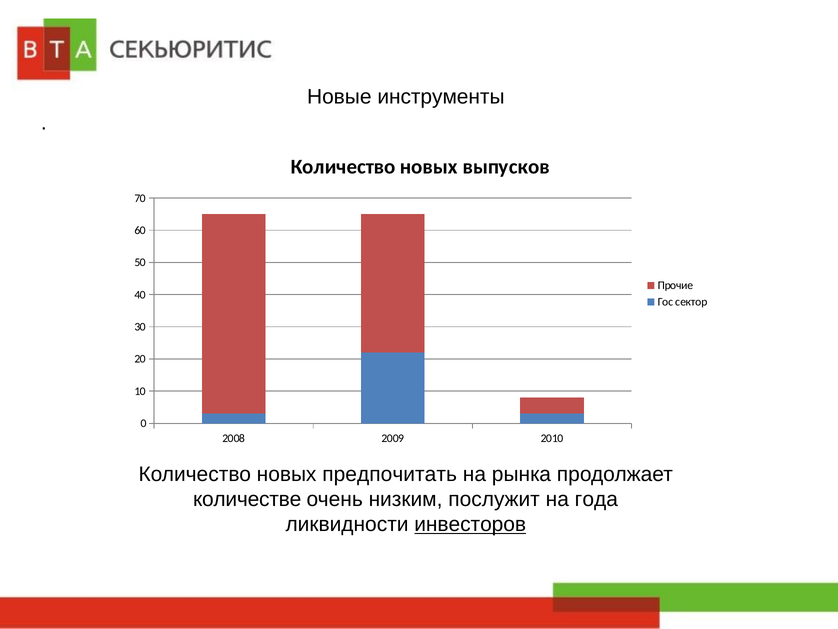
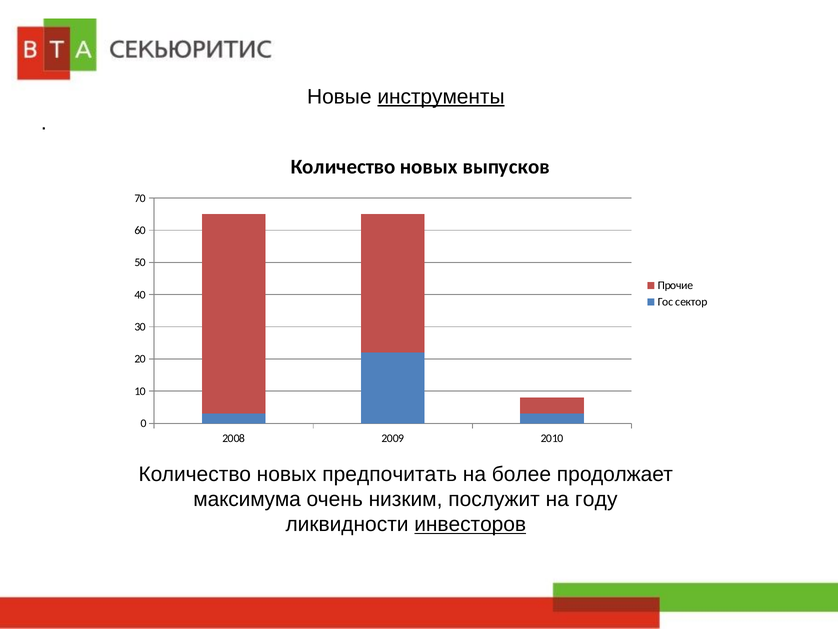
инструменты underline: none -> present
рынка: рынка -> более
количестве: количестве -> максимума
года: года -> году
